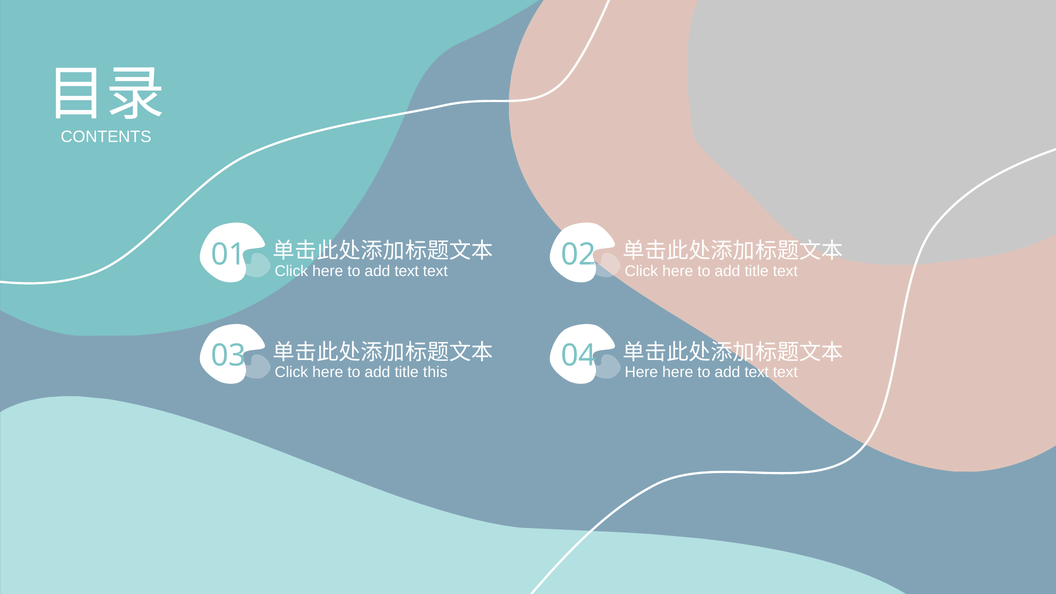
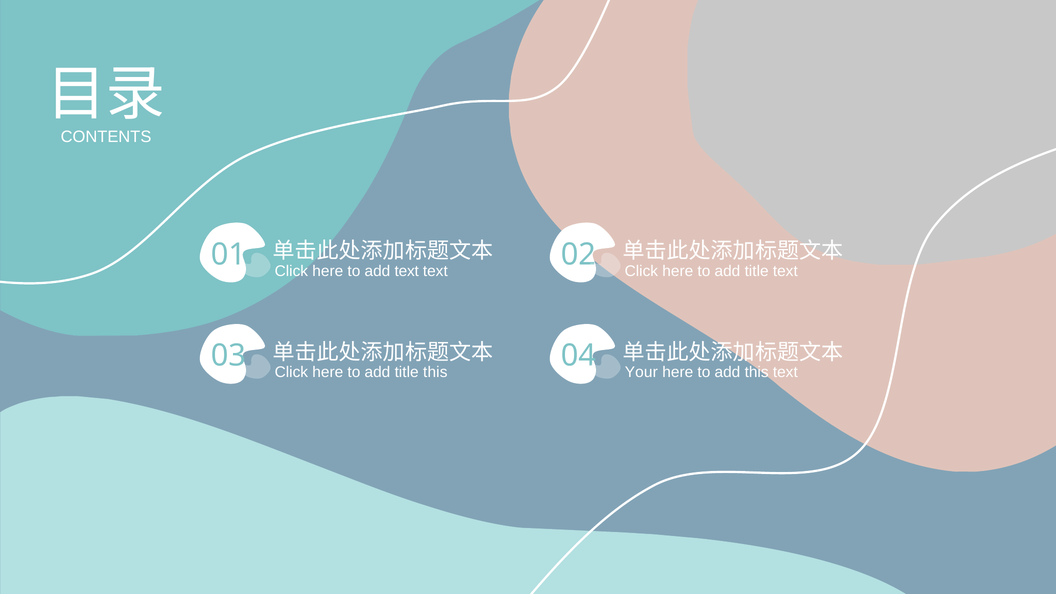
Here at (641, 372): Here -> Your
text at (757, 372): text -> this
